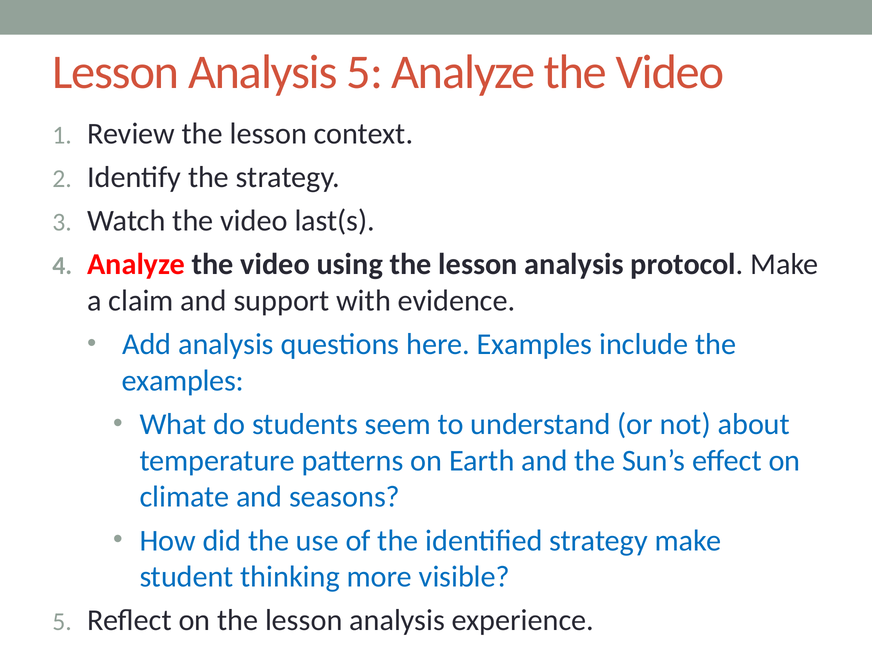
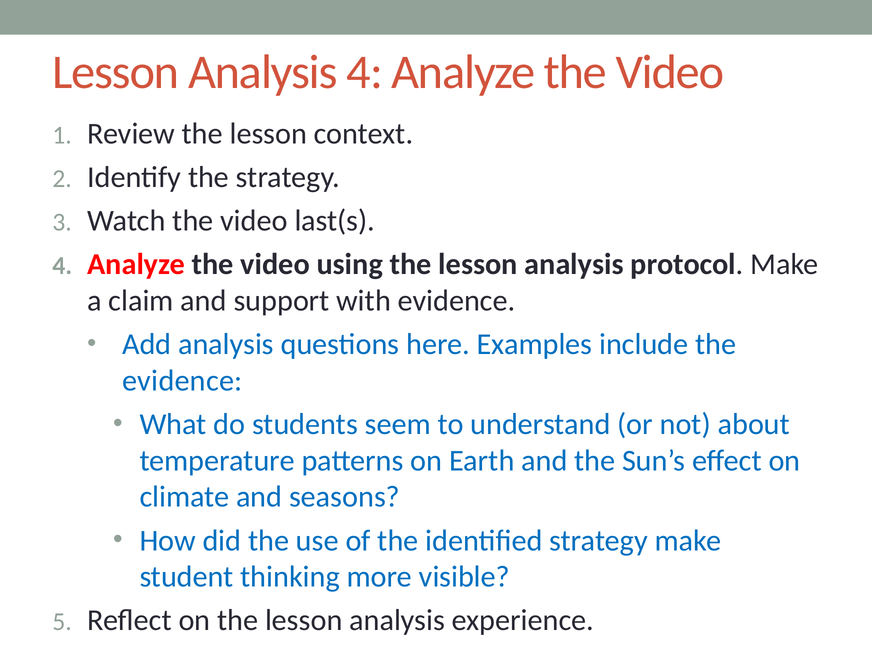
Analysis 5: 5 -> 4
examples at (183, 381): examples -> evidence
